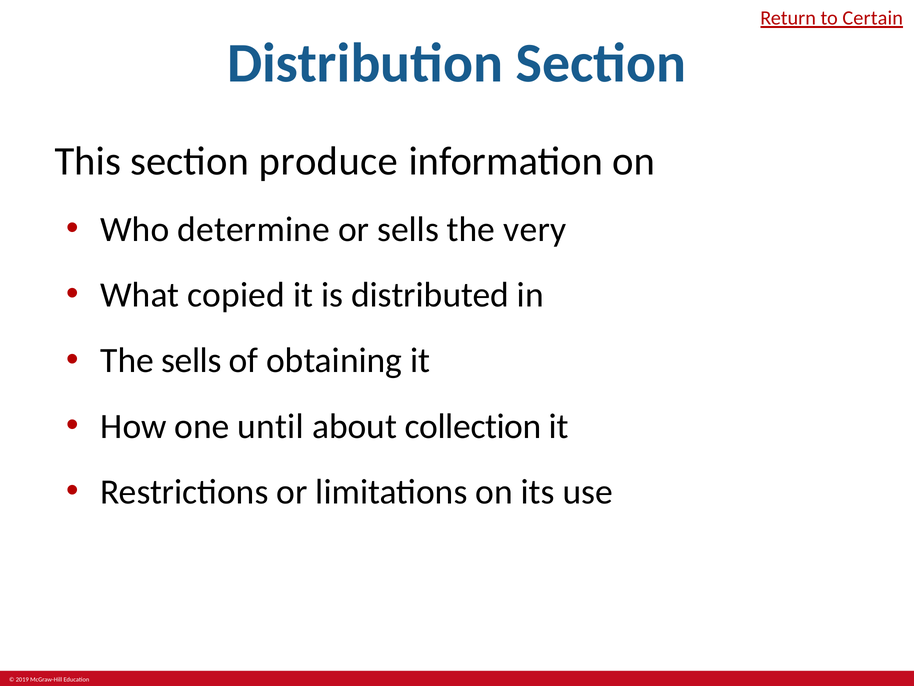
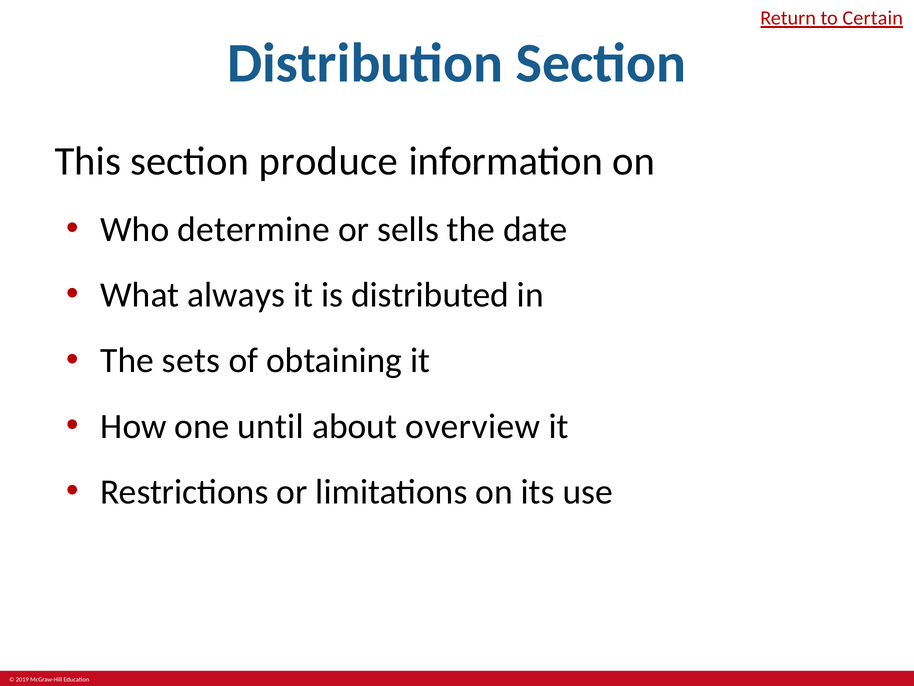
very: very -> date
copied: copied -> always
The sells: sells -> sets
collection: collection -> overview
